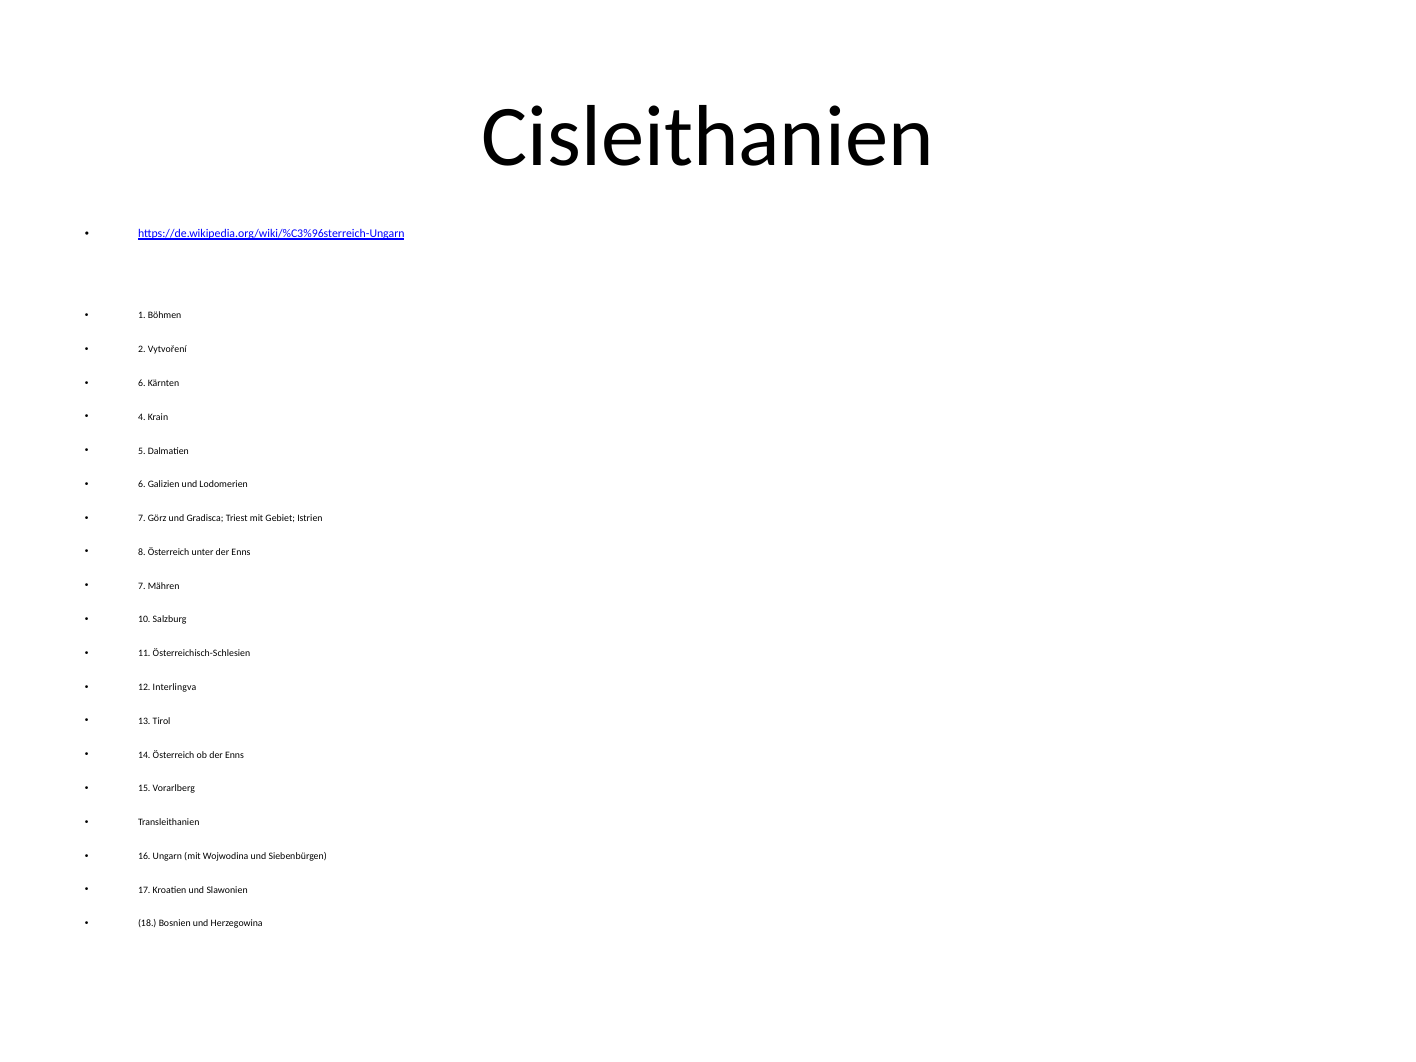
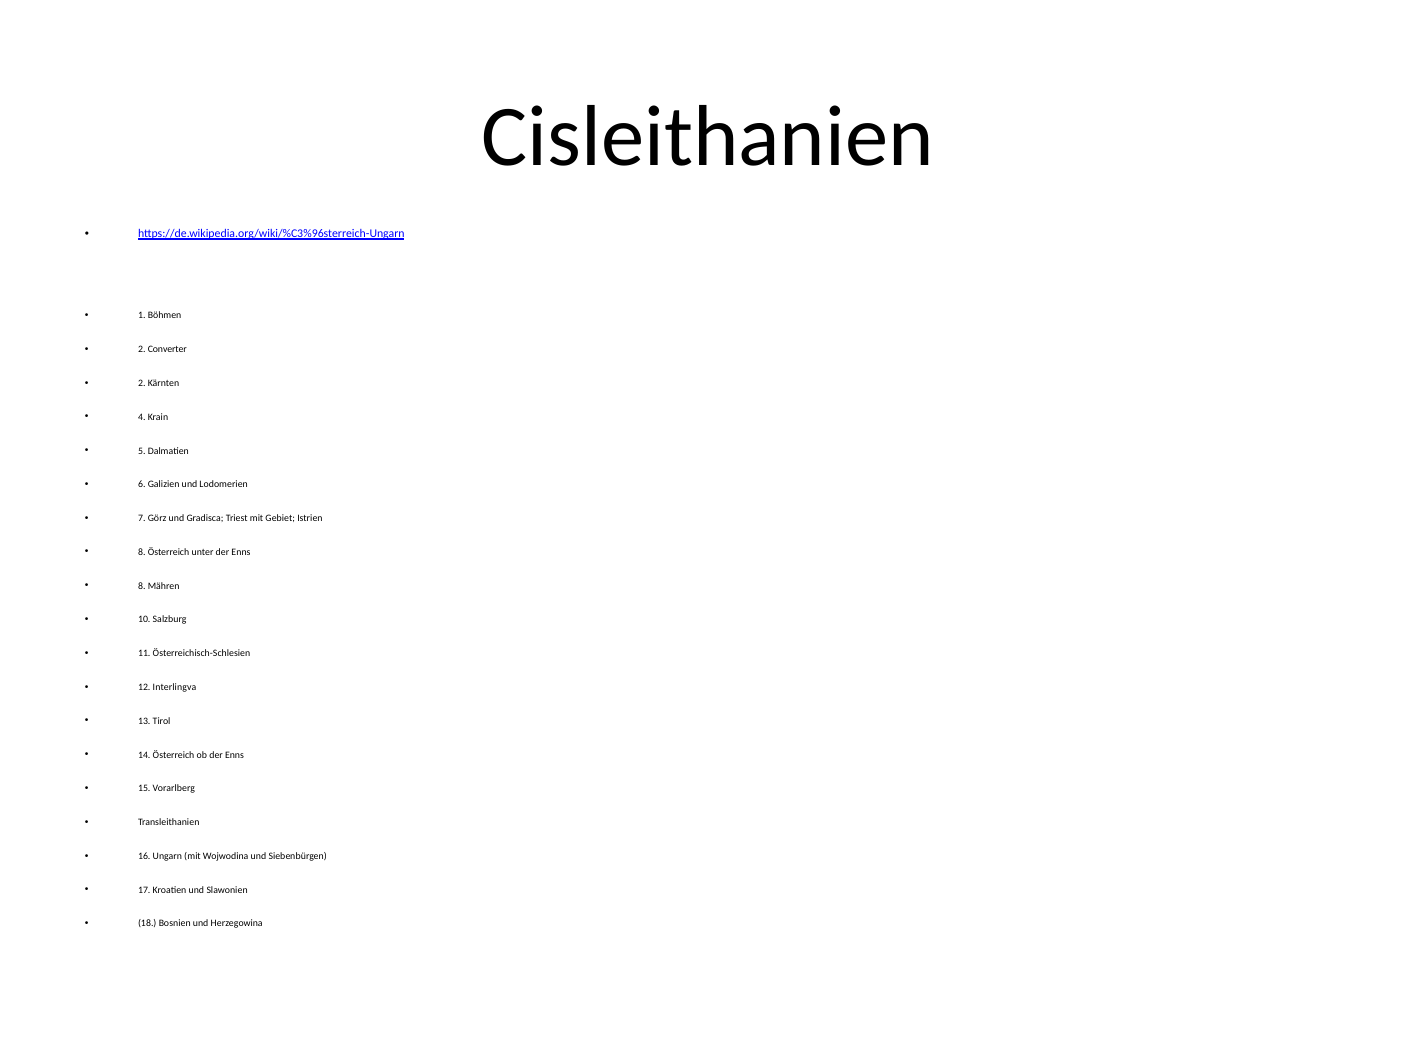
Vytvoření: Vytvoření -> Converter
6 at (142, 383): 6 -> 2
7 at (142, 586): 7 -> 8
